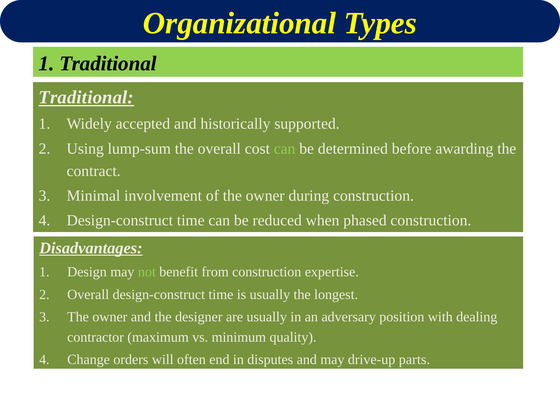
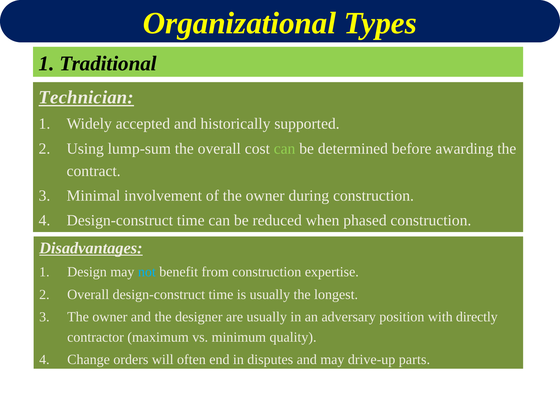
Traditional at (86, 97): Traditional -> Technician
not colour: light green -> light blue
dealing: dealing -> directly
